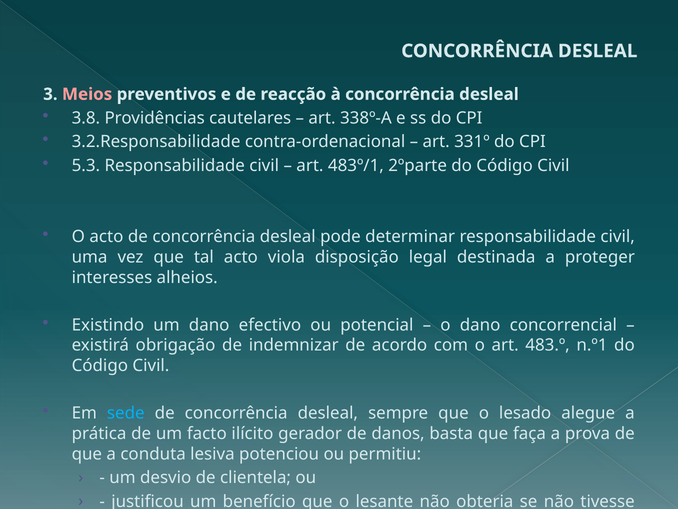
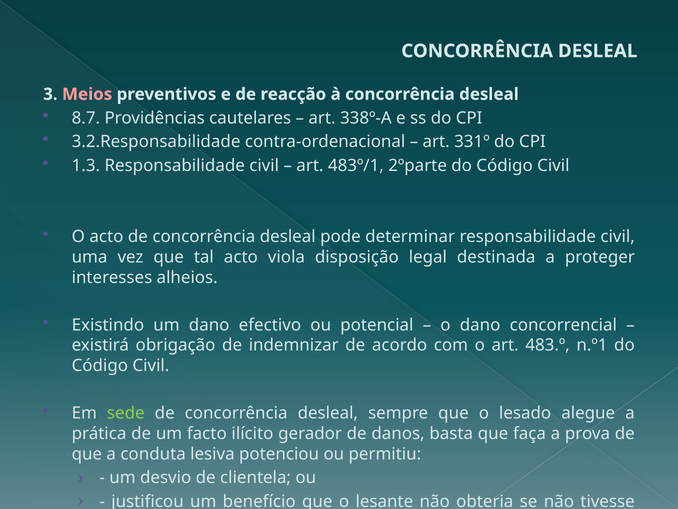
3.8: 3.8 -> 8.7
5.3: 5.3 -> 1.3
sede colour: light blue -> light green
